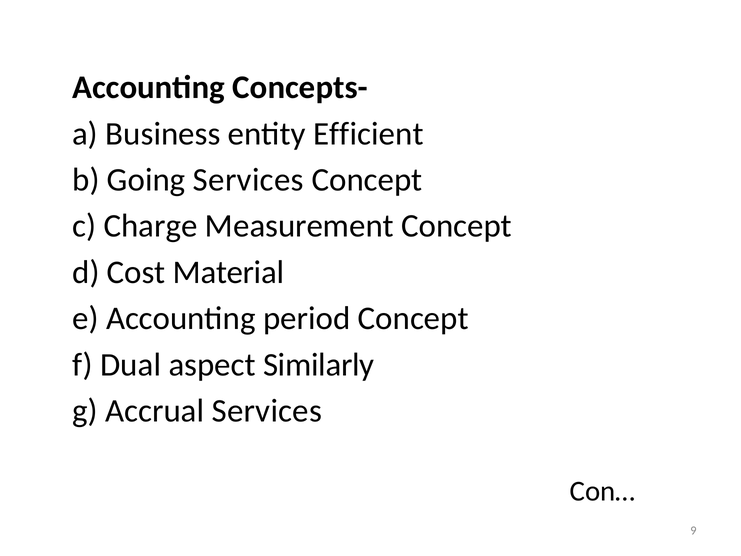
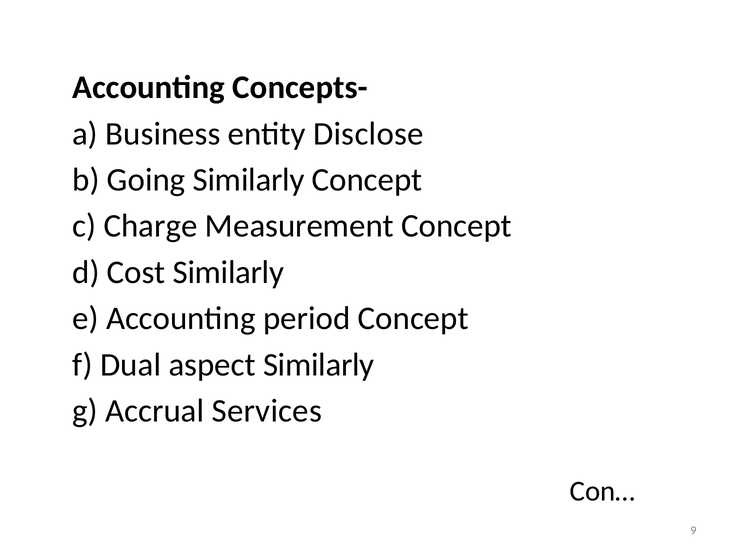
Efficient: Efficient -> Disclose
Going Services: Services -> Similarly
Cost Material: Material -> Similarly
